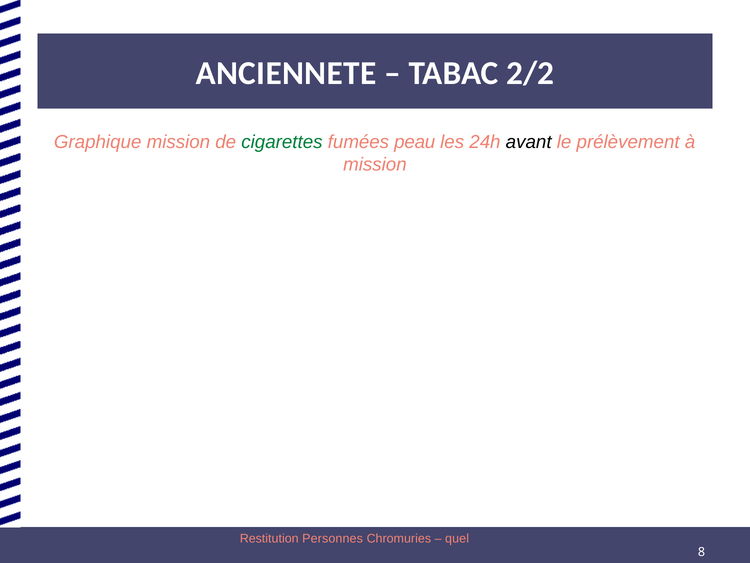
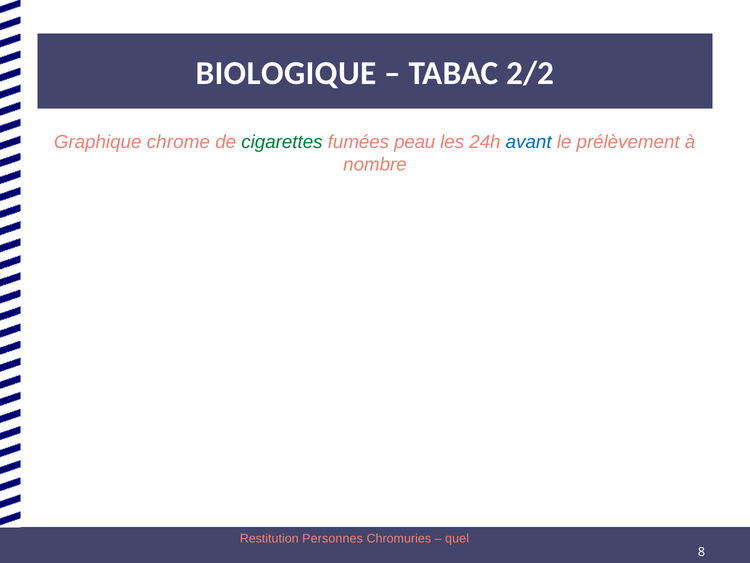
ANCIENNETE: ANCIENNETE -> BIOLOGIQUE
Graphique mission: mission -> chrome
avant colour: black -> blue
mission at (375, 164): mission -> nombre
